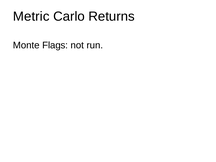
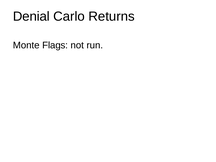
Metric: Metric -> Denial
